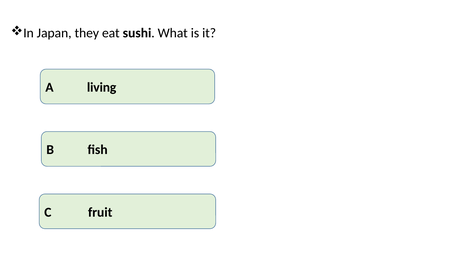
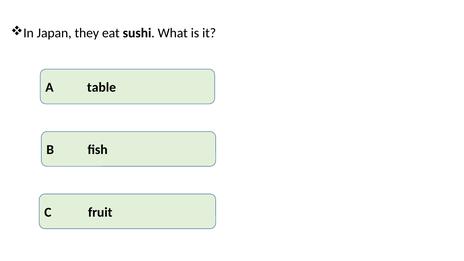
living: living -> table
